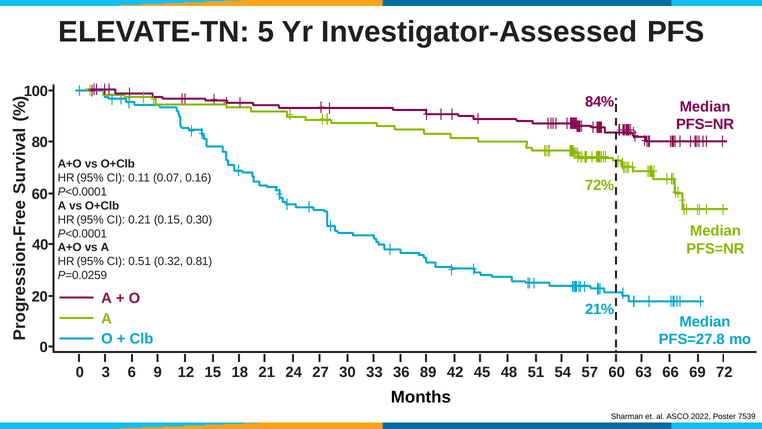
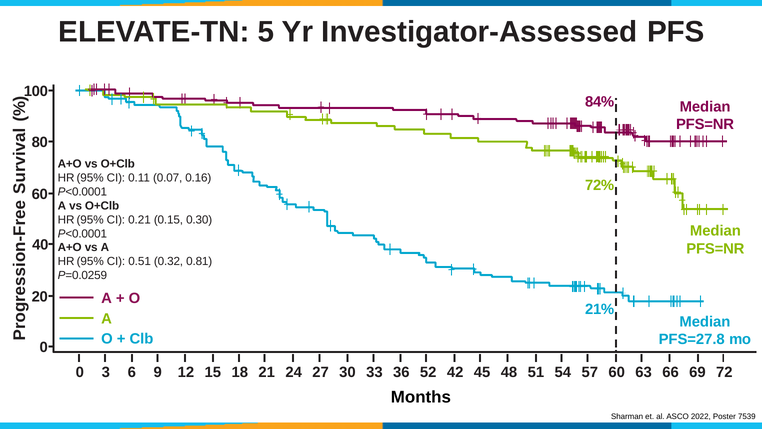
89: 89 -> 52
